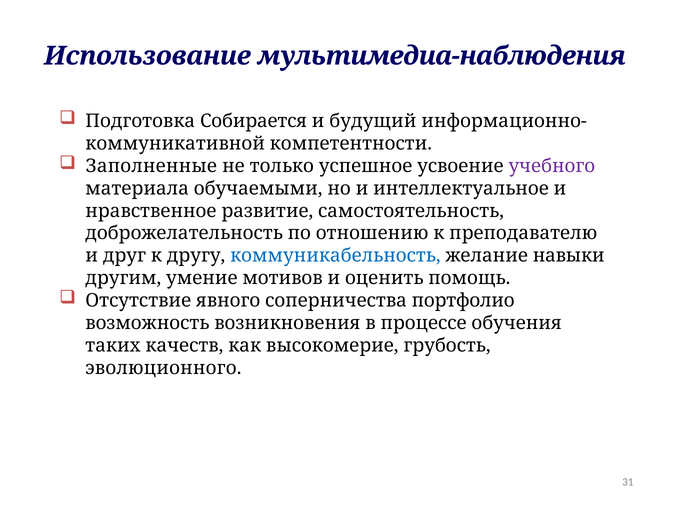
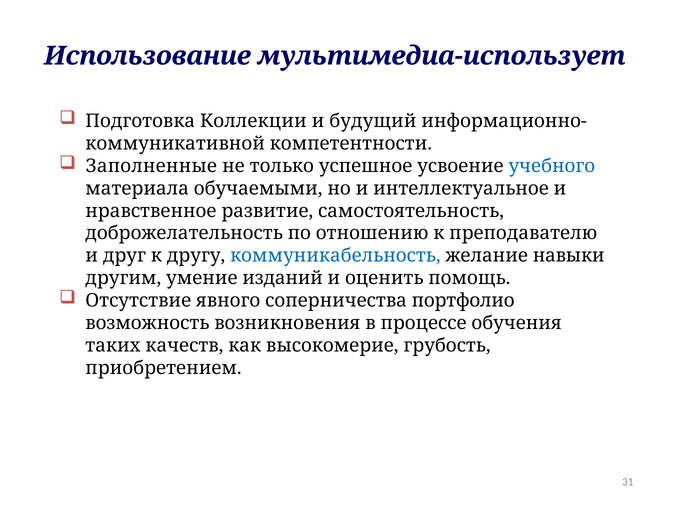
мультимедиа-наблюдения: мультимедиа-наблюдения -> мультимедиа-использует
Собирается: Собирается -> Коллекции
учебного colour: purple -> blue
мотивов: мотивов -> изданий
эволюционного: эволюционного -> приобретением
